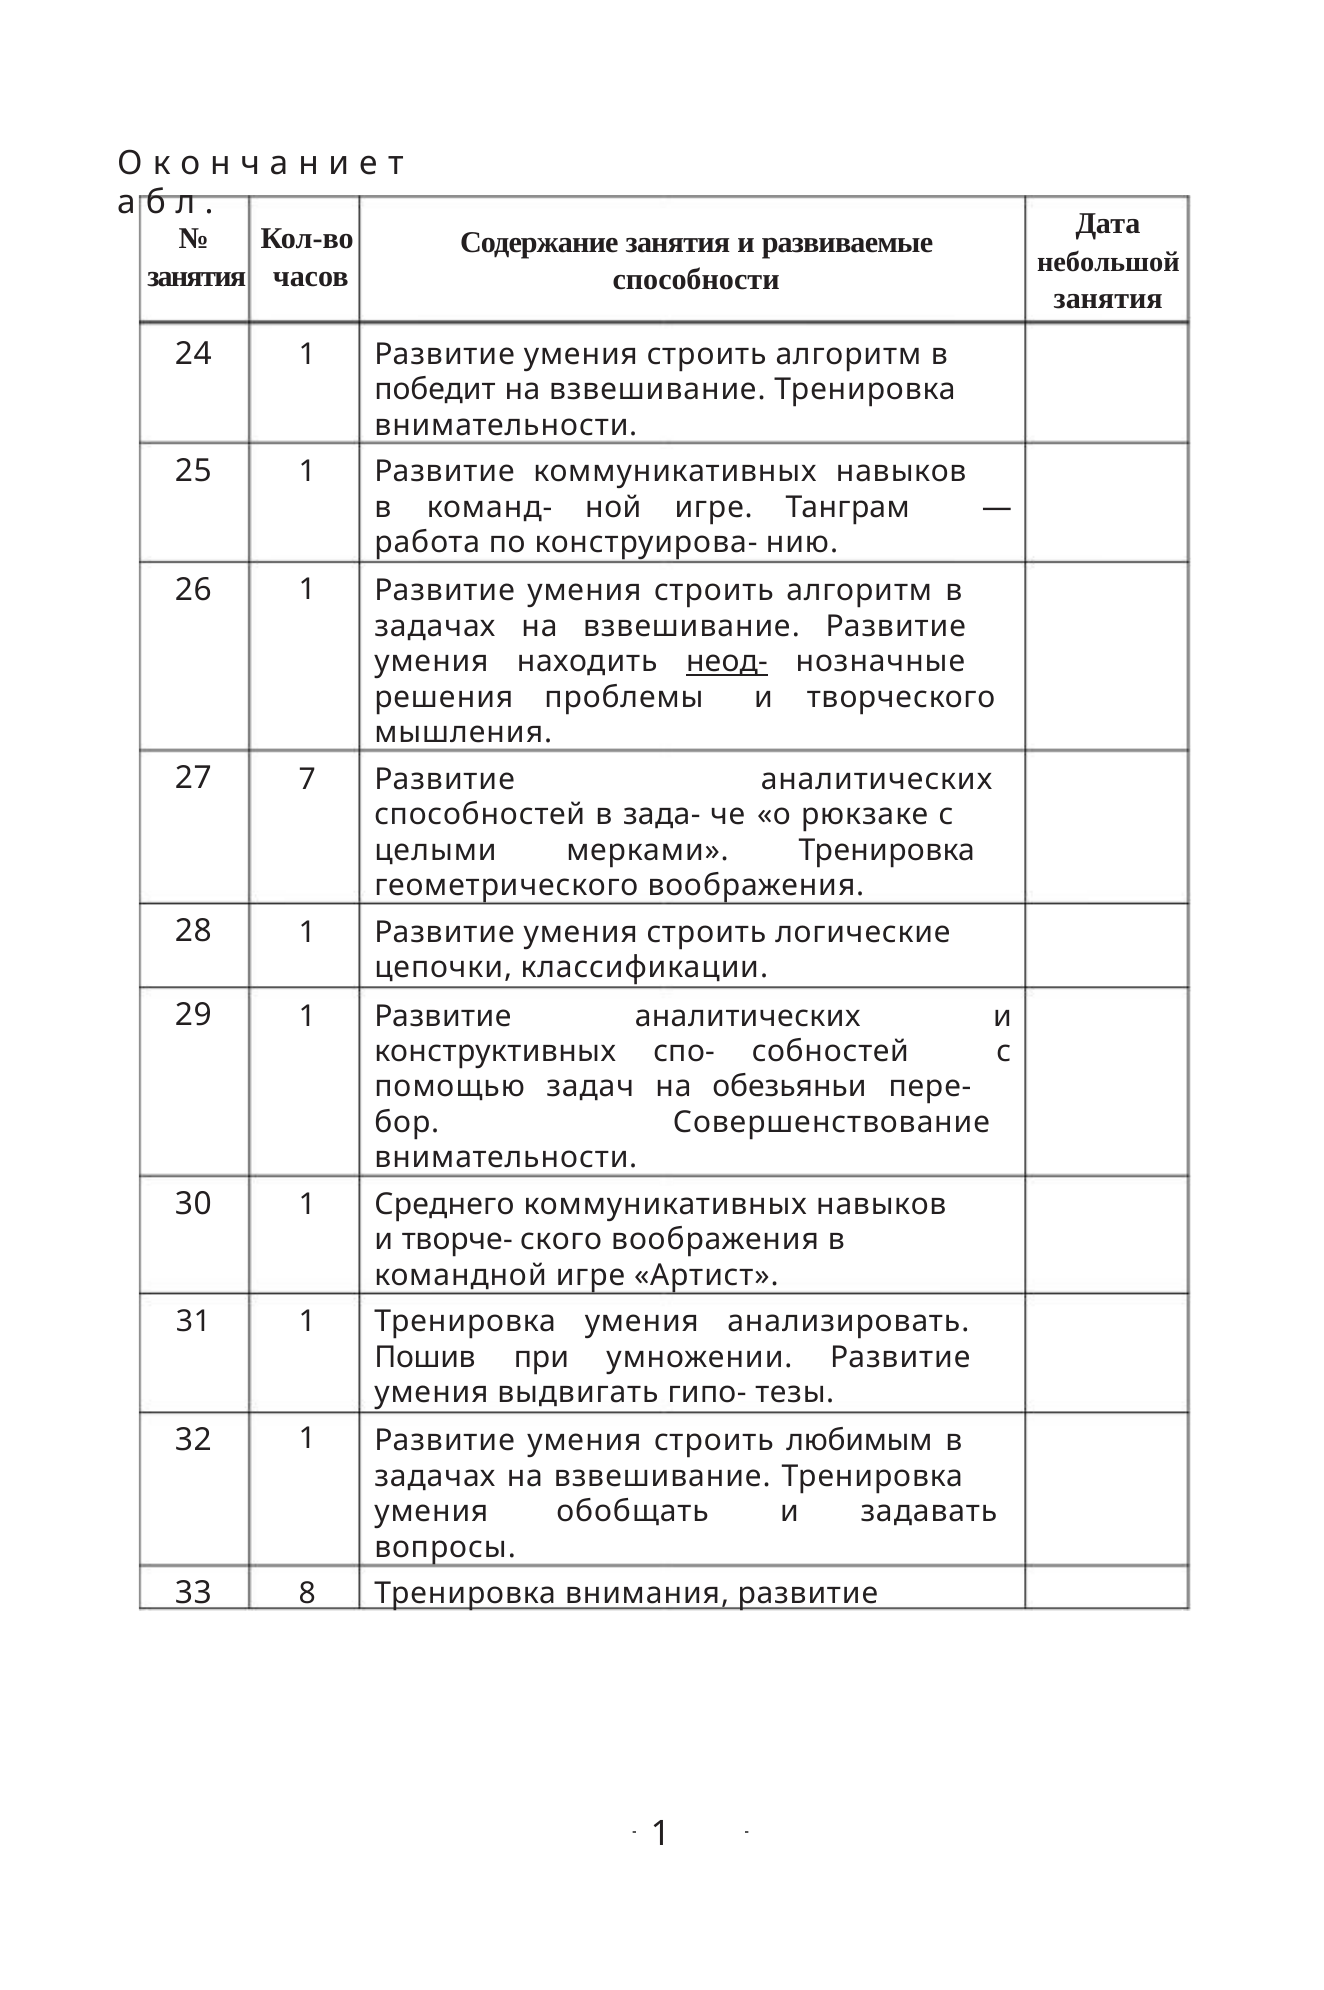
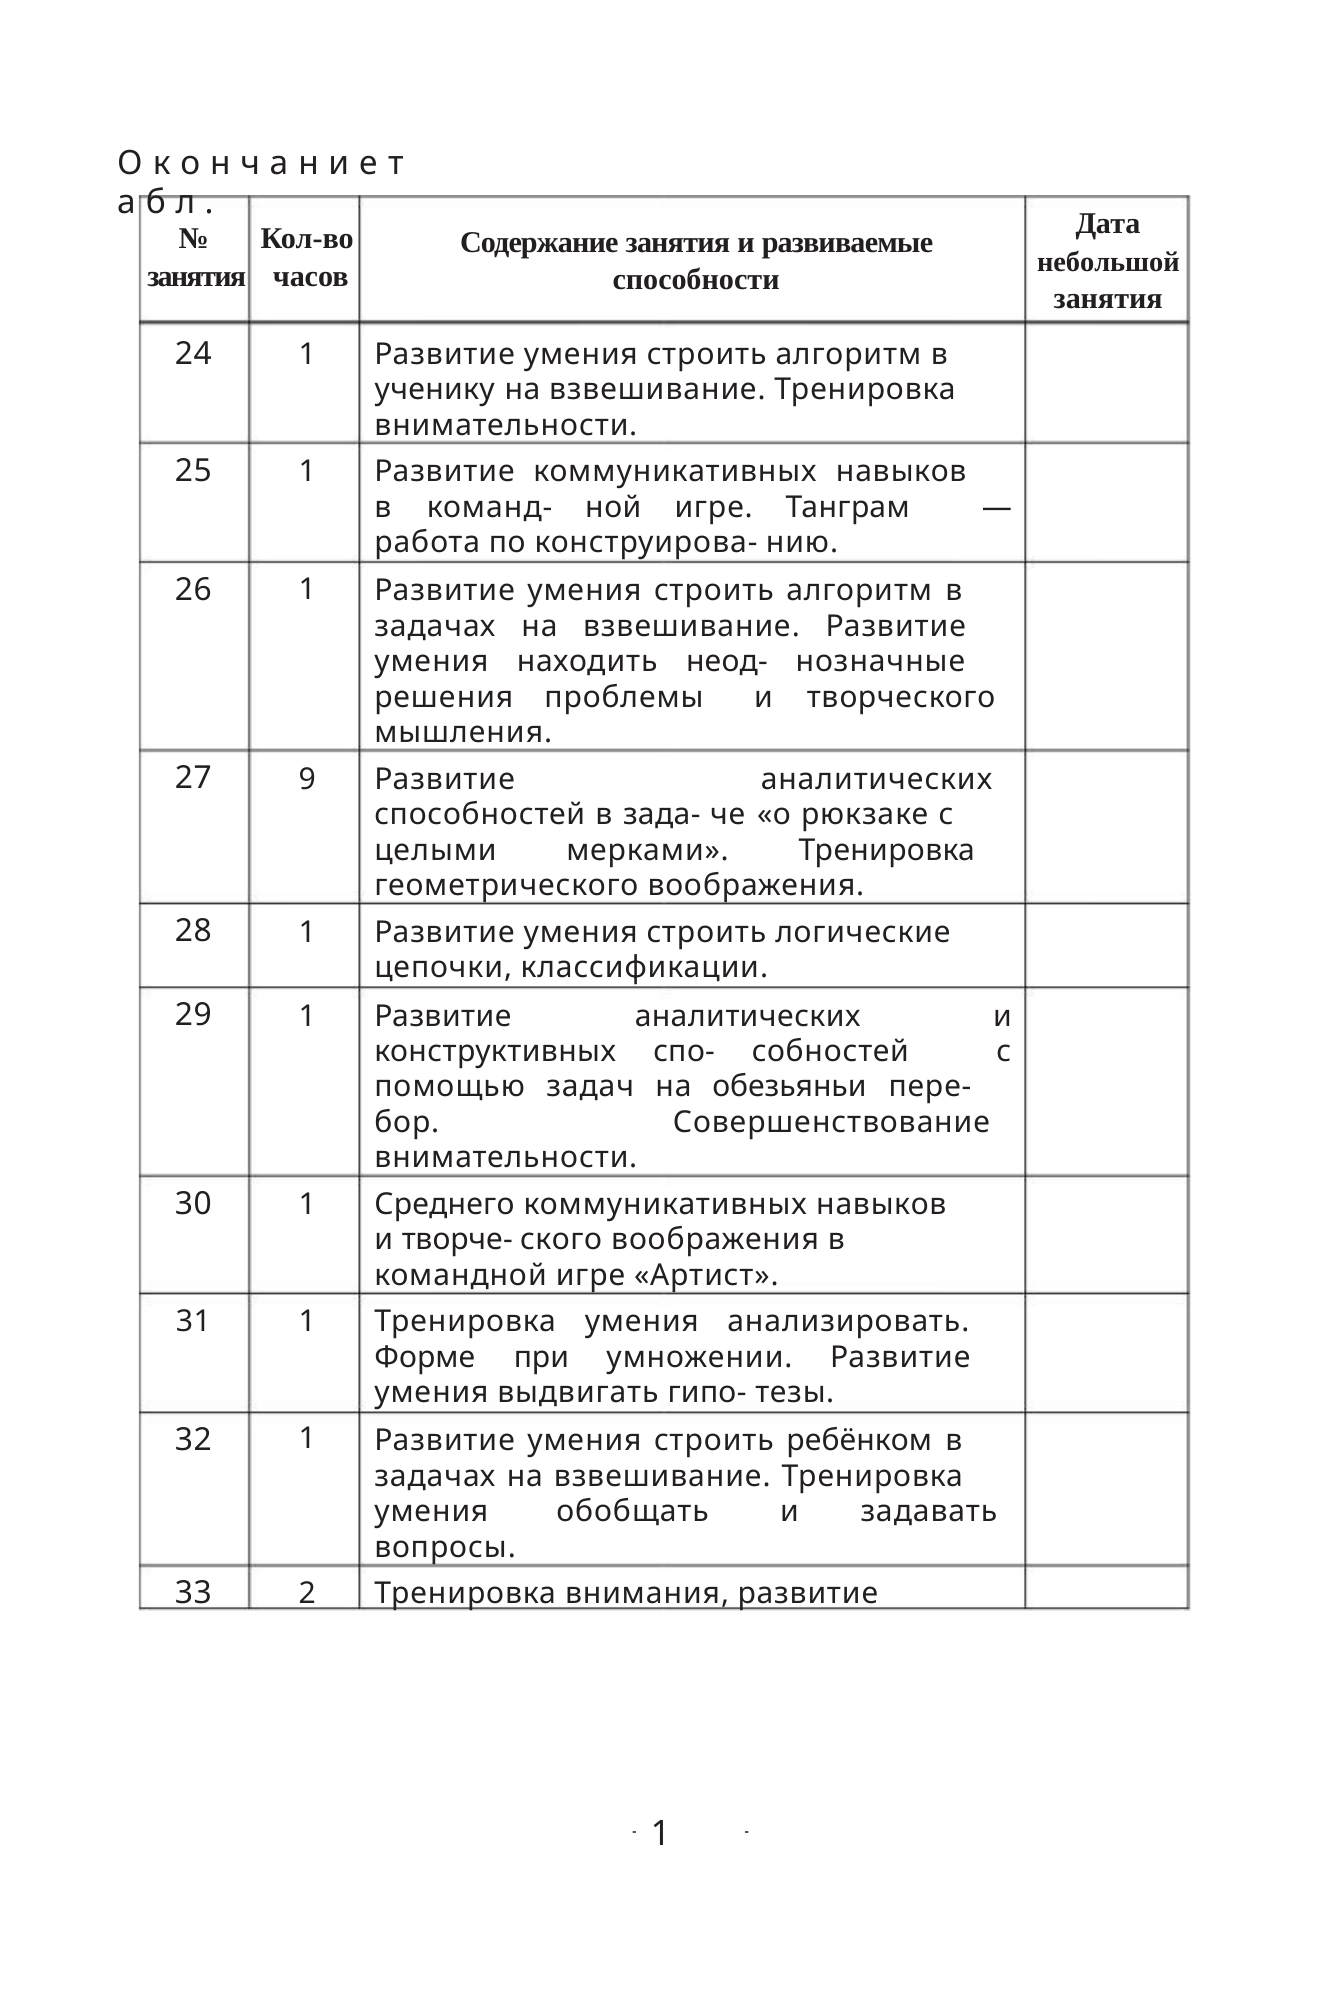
победит: победит -> ученику
неод- underline: present -> none
7: 7 -> 9
Пошив: Пошив -> Форме
любимым: любимым -> ребёнком
8: 8 -> 2
